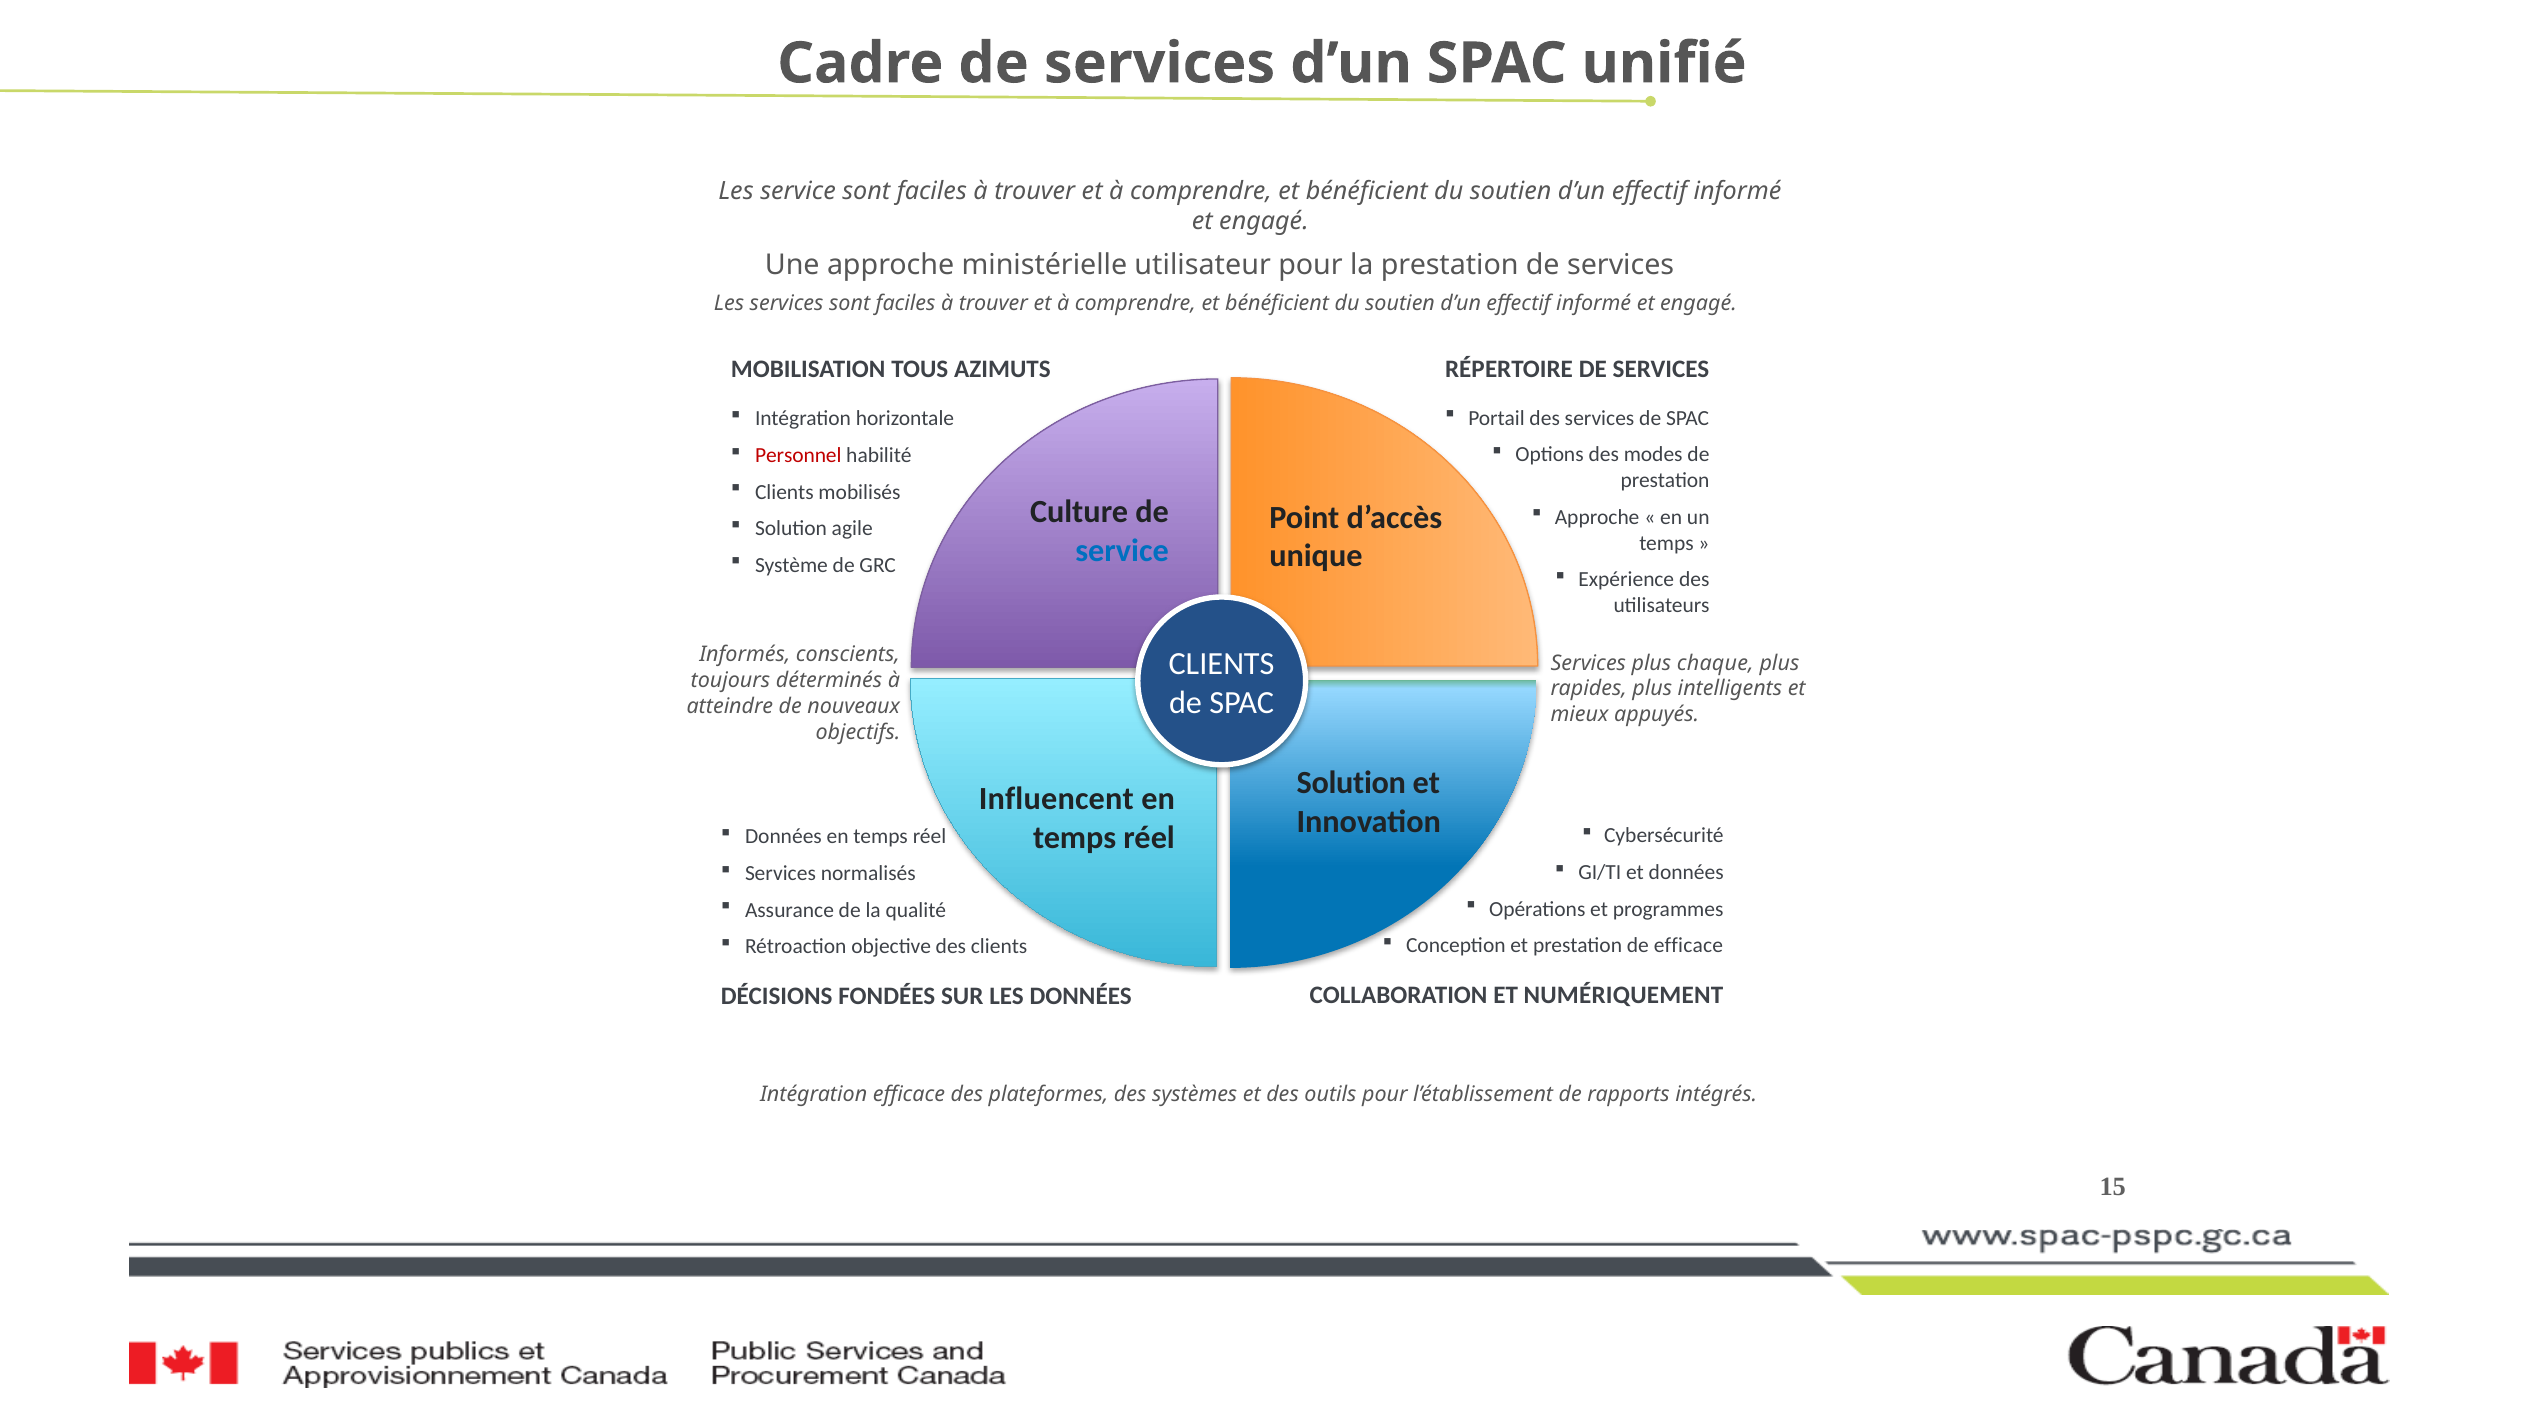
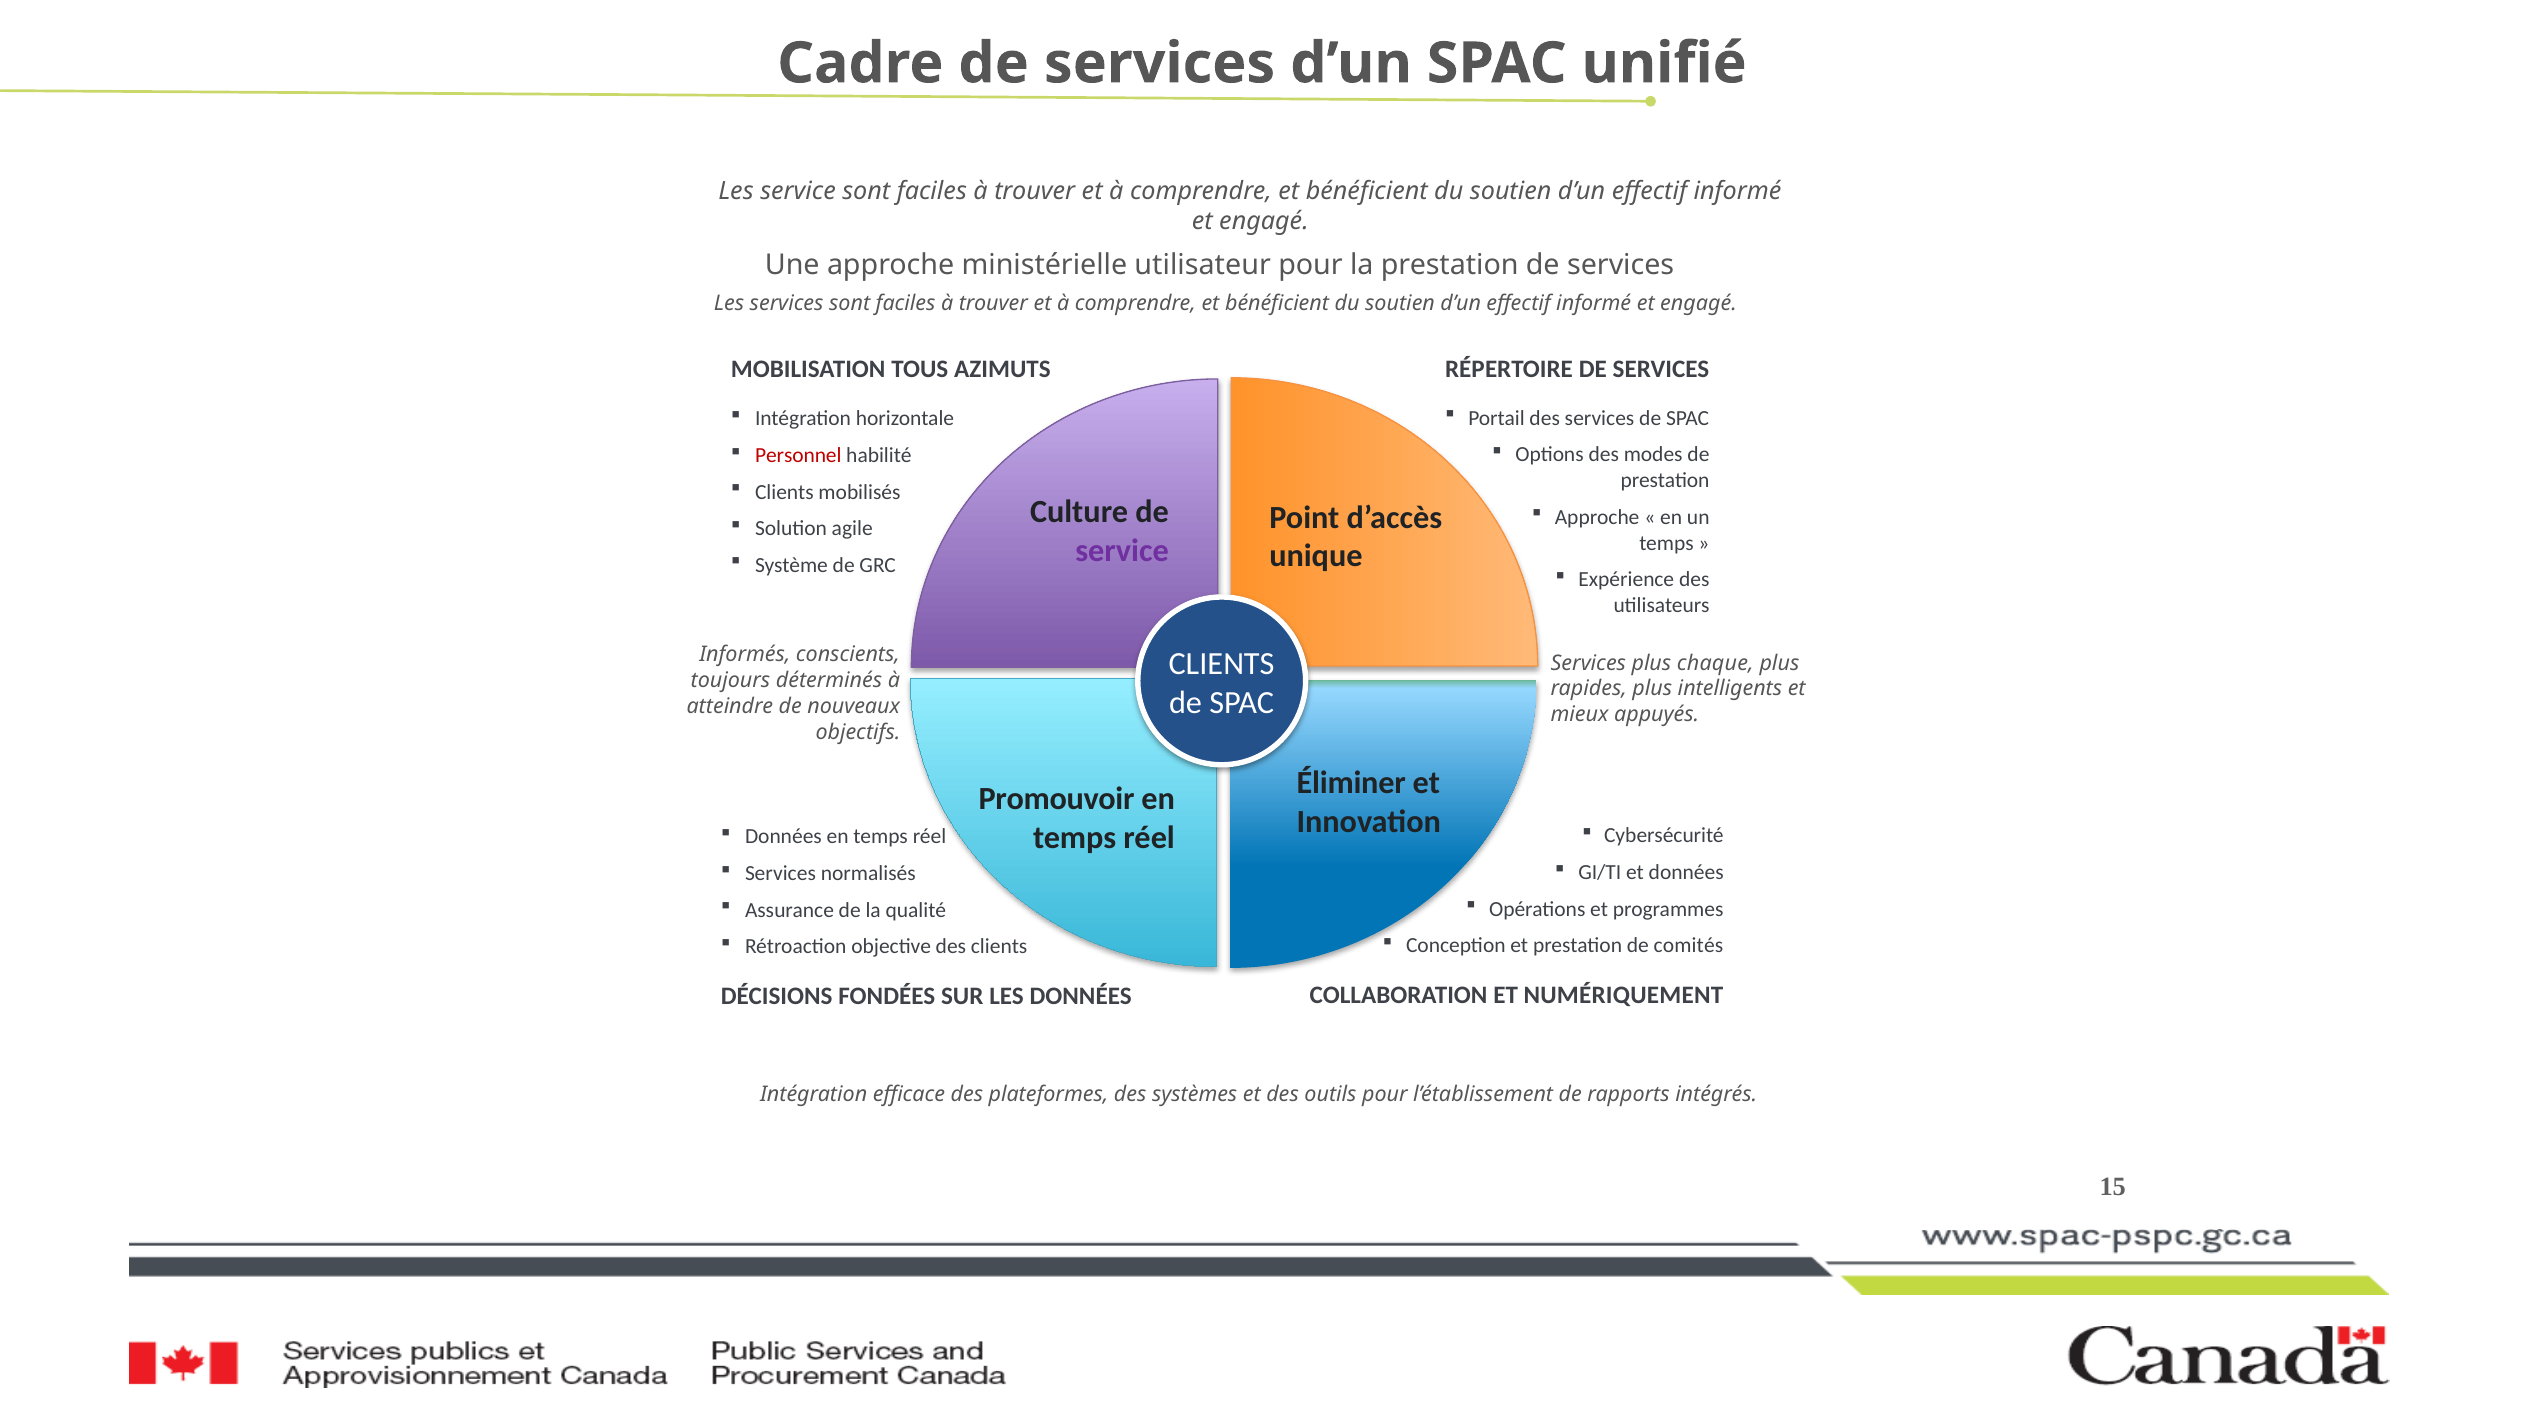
service at (1122, 551) colour: blue -> purple
Solution at (1351, 783): Solution -> Éliminer
Influencent: Influencent -> Promouvoir
de efficace: efficace -> comités
